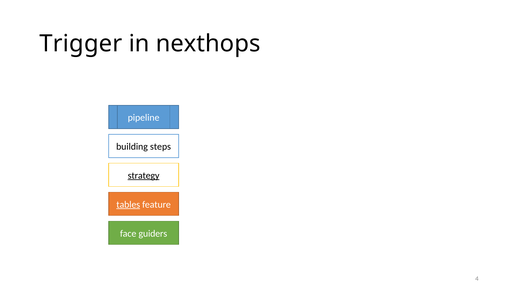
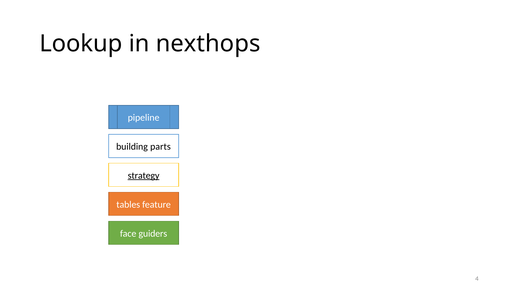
Trigger: Trigger -> Lookup
steps: steps -> parts
tables underline: present -> none
